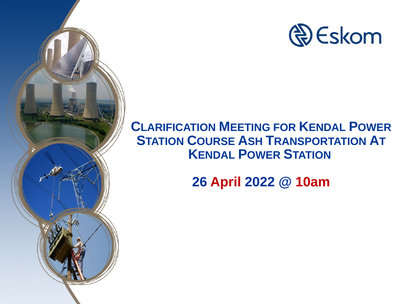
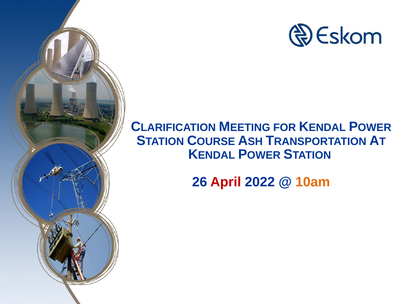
10am colour: red -> orange
